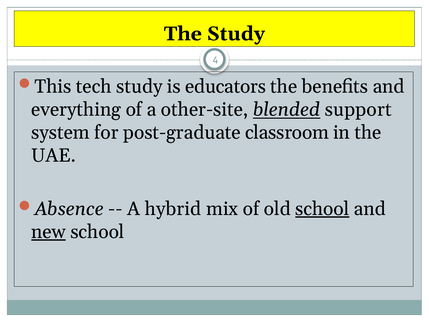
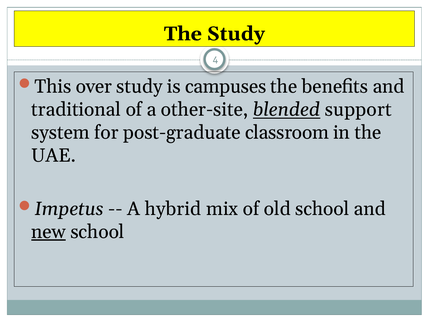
tech: tech -> over
educators: educators -> campuses
everything: everything -> traditional
Absence: Absence -> Impetus
school at (322, 209) underline: present -> none
